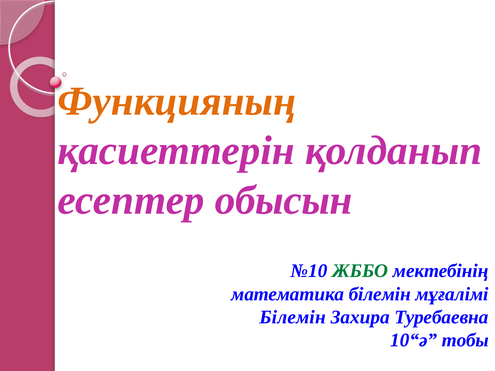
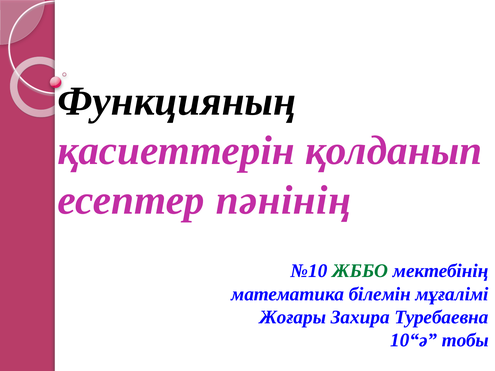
Функцияның colour: orange -> black
обысын: обысын -> пәнінің
Білемін at (293, 317): Білемін -> Жоғары
